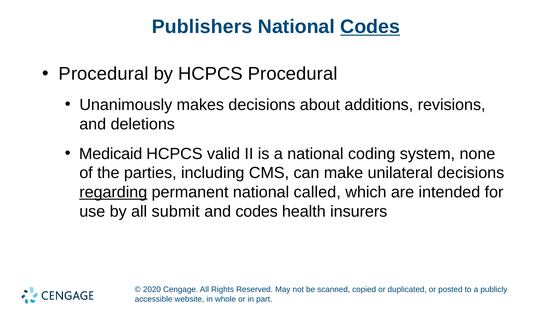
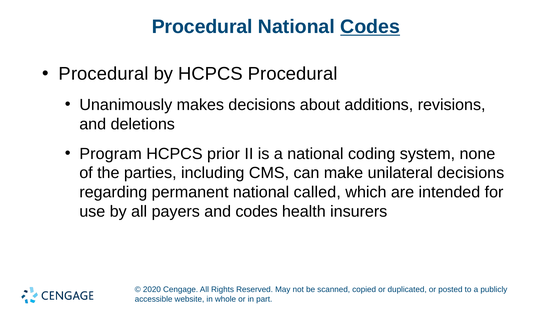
Publishers at (202, 27): Publishers -> Procedural
Medicaid: Medicaid -> Program
valid: valid -> prior
regarding underline: present -> none
submit: submit -> payers
